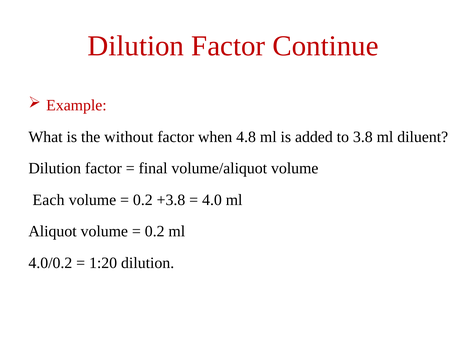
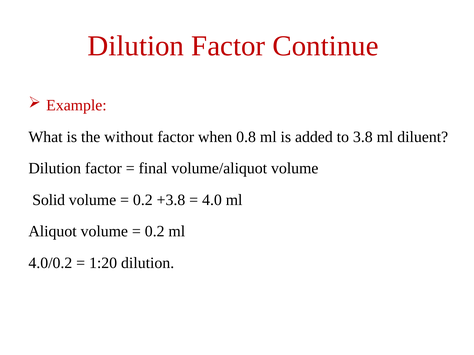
4.8: 4.8 -> 0.8
Each: Each -> Solid
